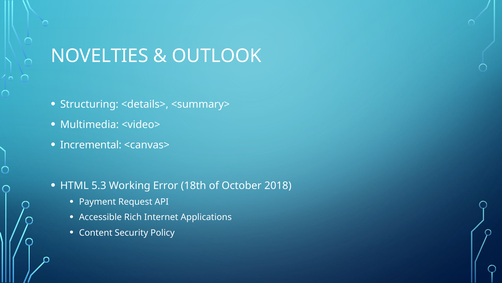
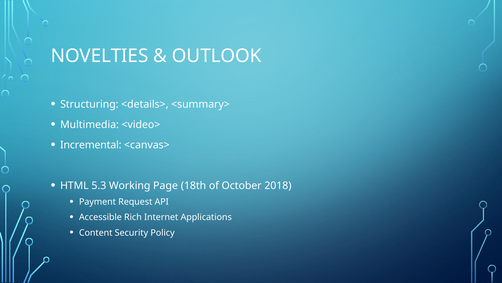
Error: Error -> Page
